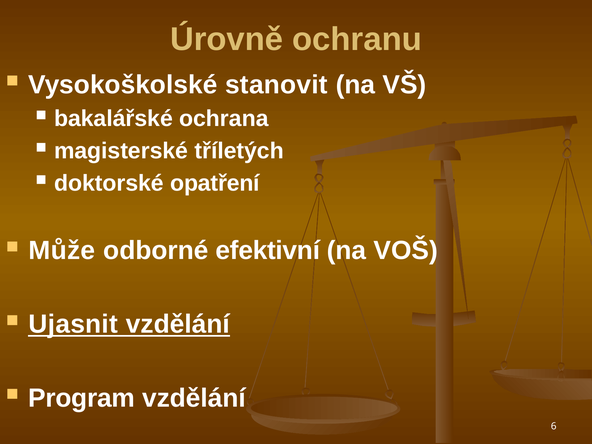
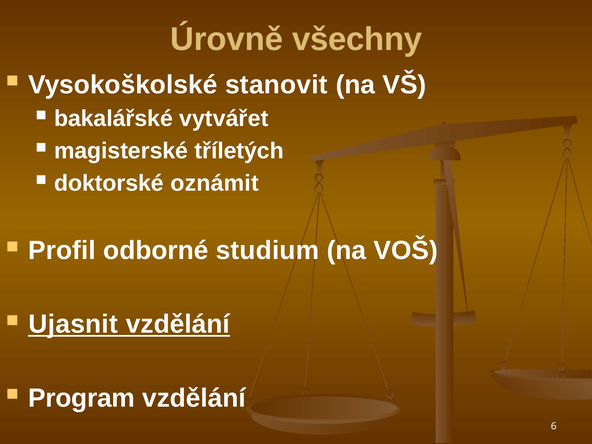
ochranu: ochranu -> všechny
ochrana: ochrana -> vytvářet
opatření: opatření -> oznámit
Může: Může -> Profil
efektivní: efektivní -> studium
